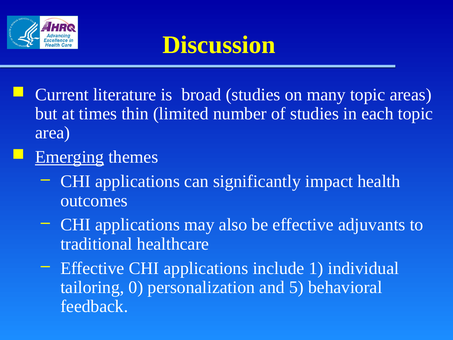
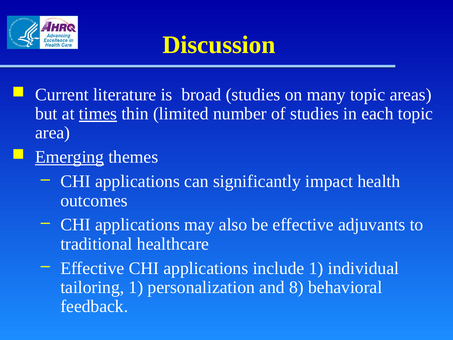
times underline: none -> present
tailoring 0: 0 -> 1
5: 5 -> 8
